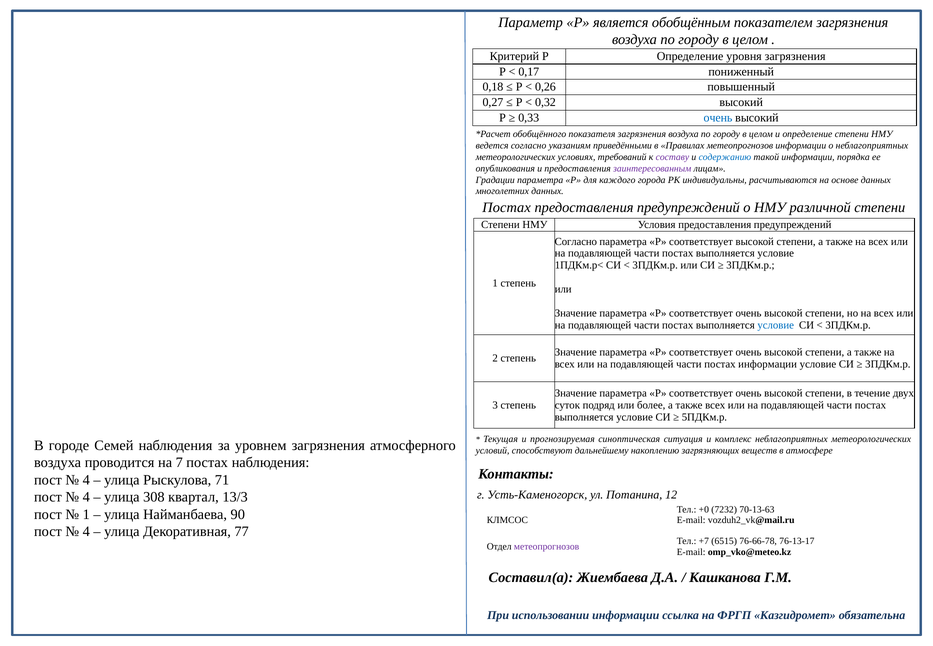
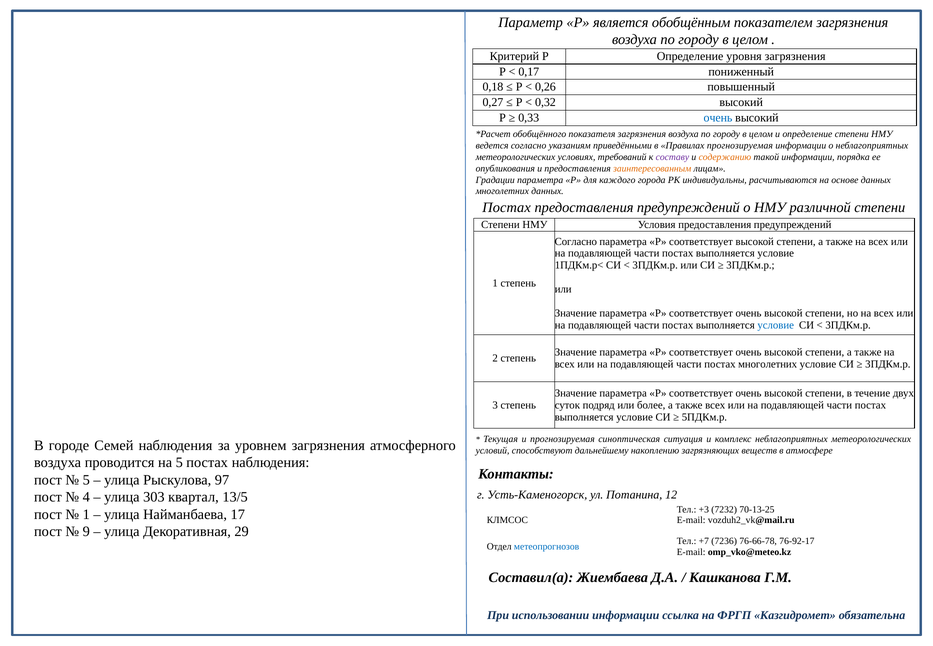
Правилах метеопрогнозов: метеопрогнозов -> прогнозируемая
содержанию colour: blue -> orange
заинтересованным colour: purple -> orange
постах информации: информации -> многолетних
на 7: 7 -> 5
4 at (86, 480): 4 -> 5
71: 71 -> 97
308: 308 -> 303
13/3: 13/3 -> 13/5
+0: +0 -> +3
70-13-63: 70-13-63 -> 70-13-25
90: 90 -> 17
4 at (86, 532): 4 -> 9
77: 77 -> 29
6515: 6515 -> 7236
76-13-17: 76-13-17 -> 76-92-17
метеопрогнозов at (547, 547) colour: purple -> blue
